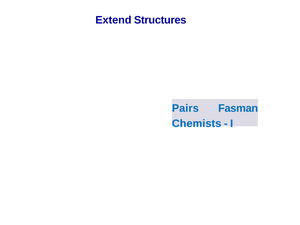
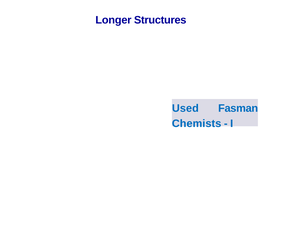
Extend: Extend -> Longer
Pairs: Pairs -> Used
